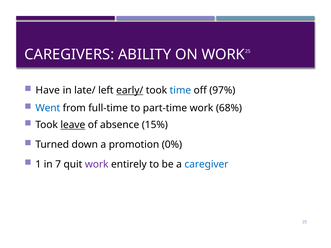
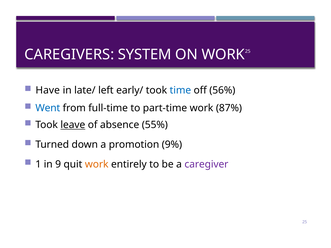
ABILITY: ABILITY -> SYSTEM
early/ underline: present -> none
97%: 97% -> 56%
68%: 68% -> 87%
15%: 15% -> 55%
0%: 0% -> 9%
7: 7 -> 9
work at (97, 164) colour: purple -> orange
caregiver colour: blue -> purple
